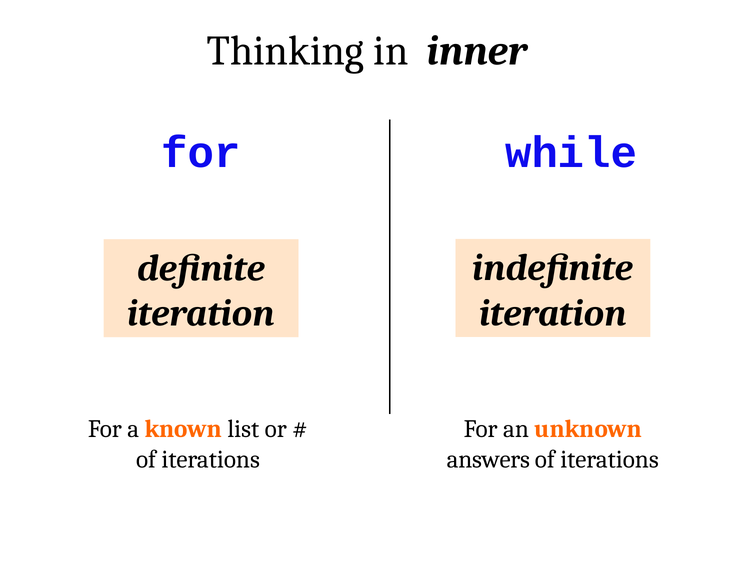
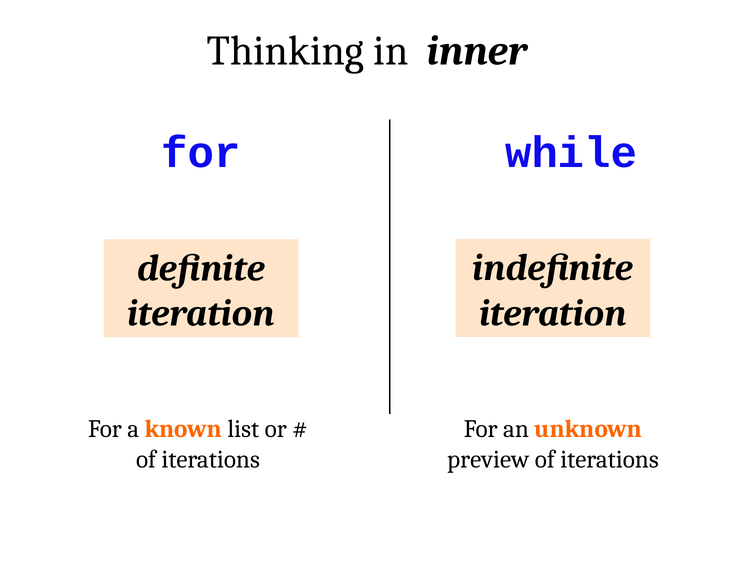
answers: answers -> preview
